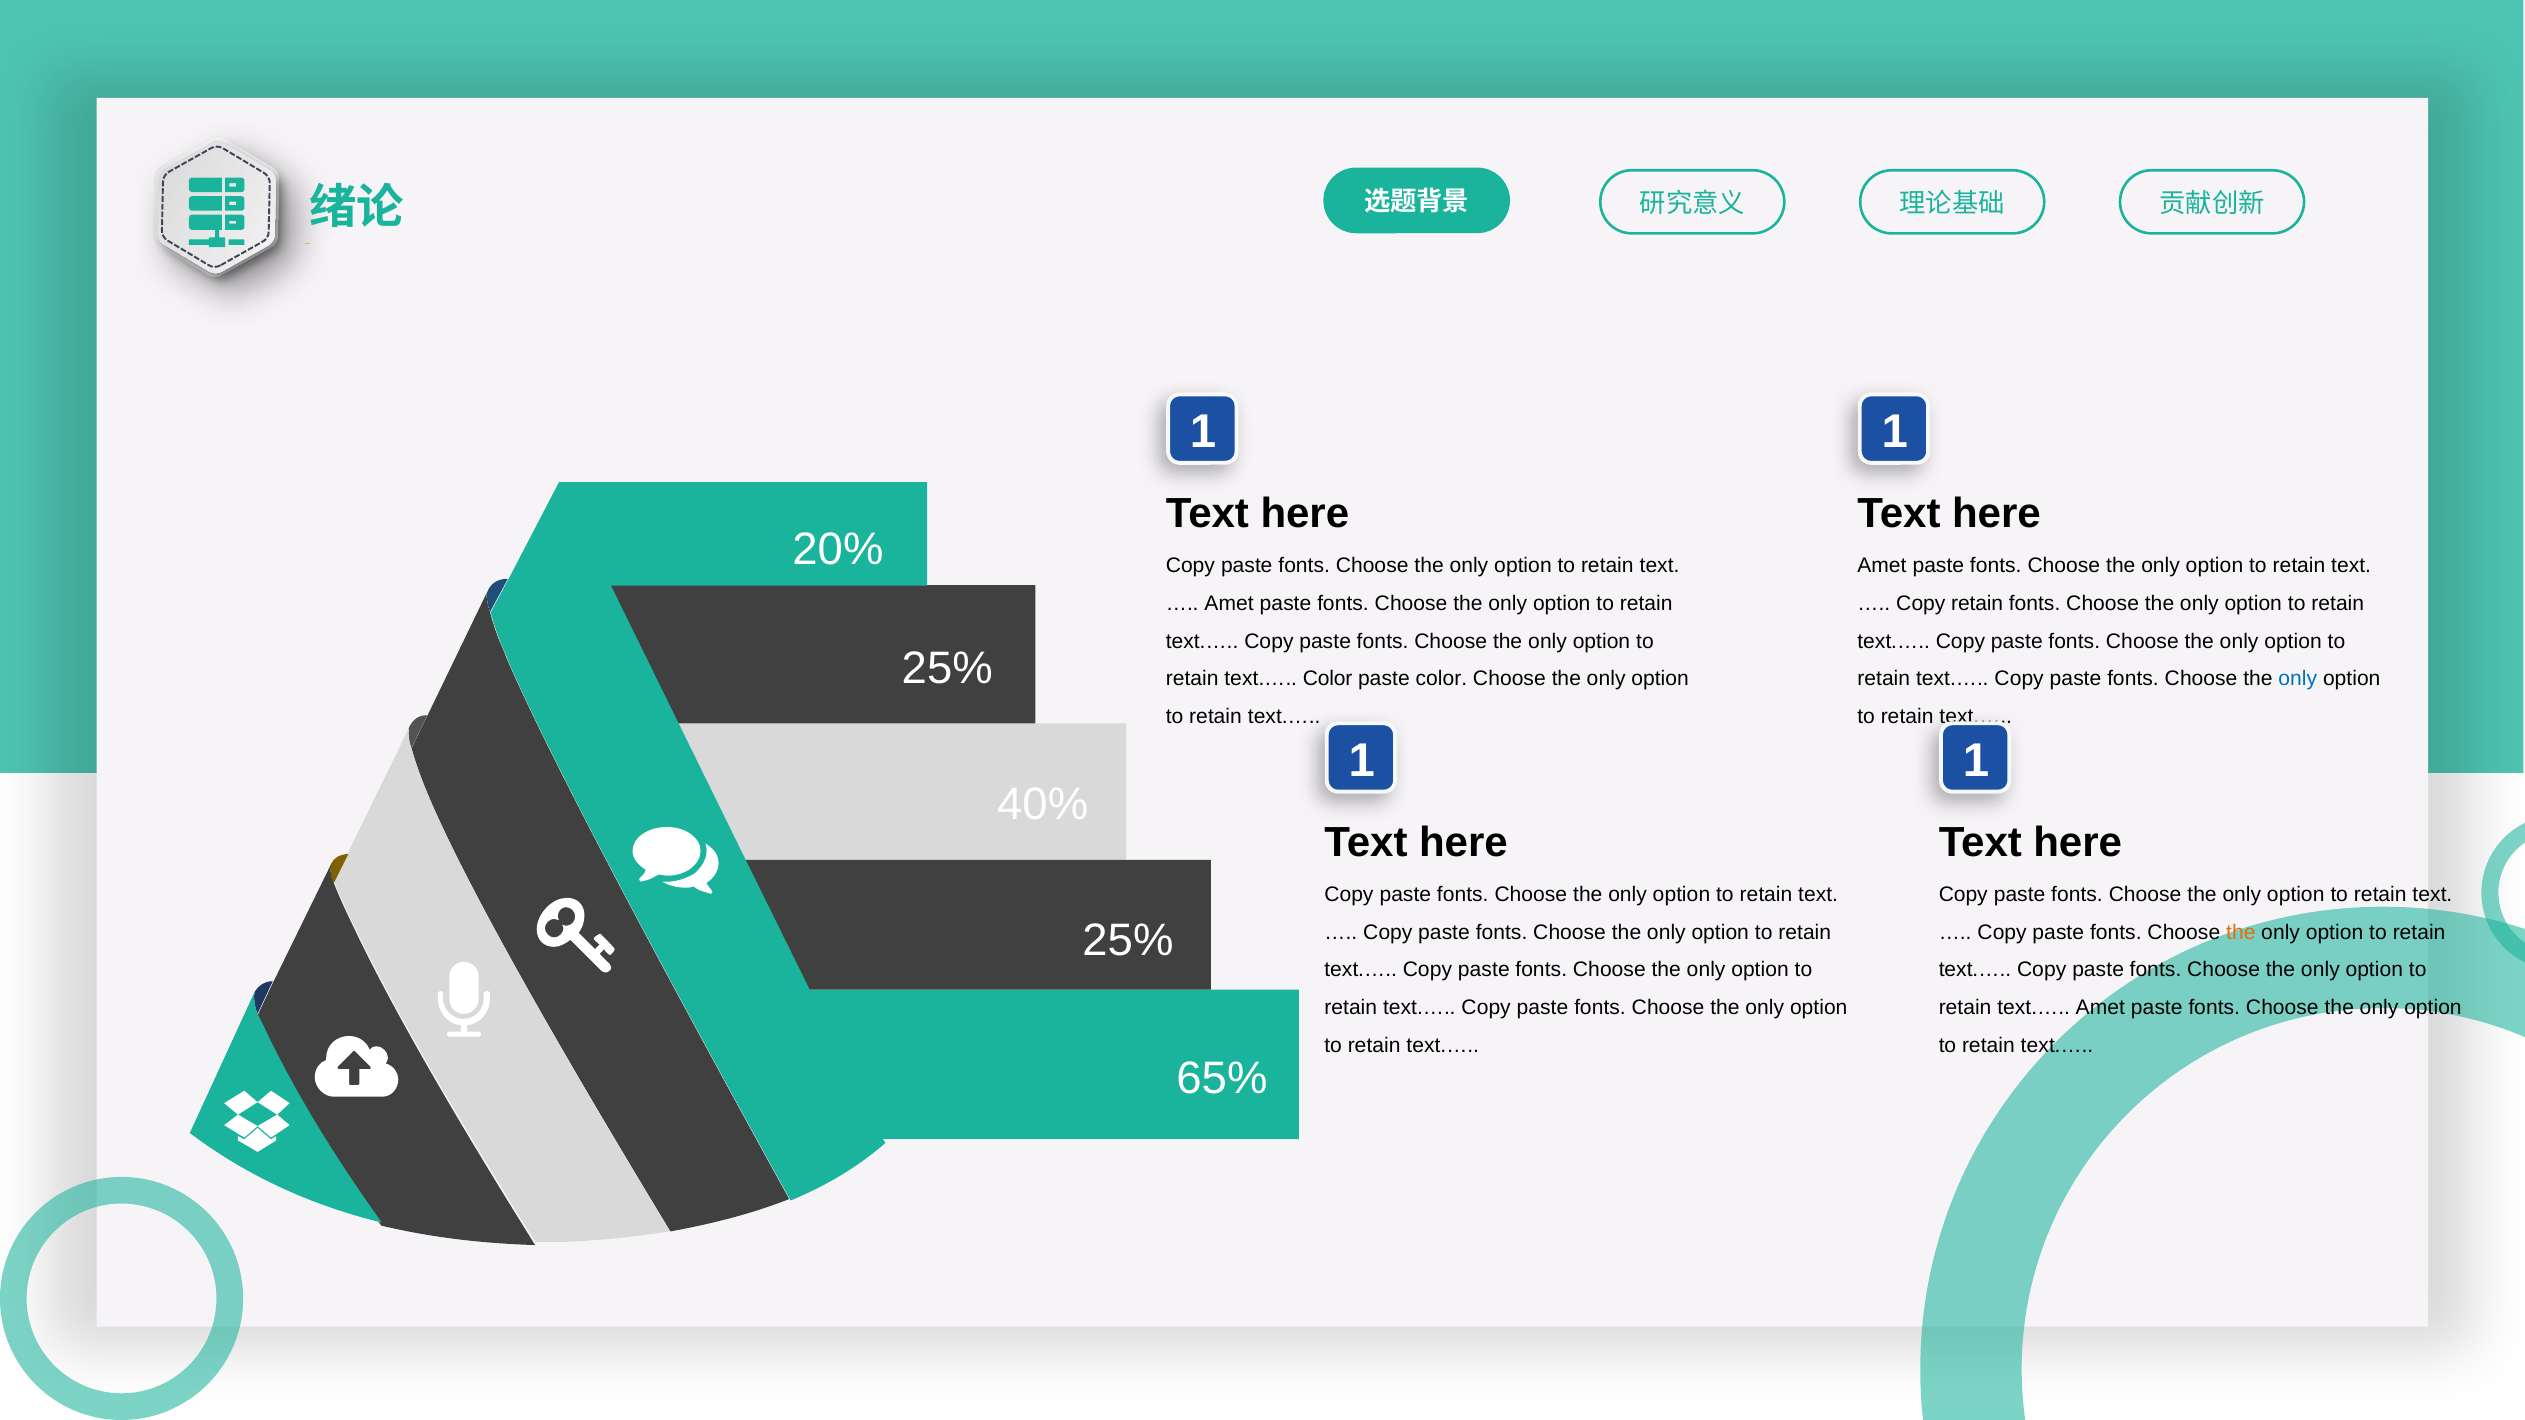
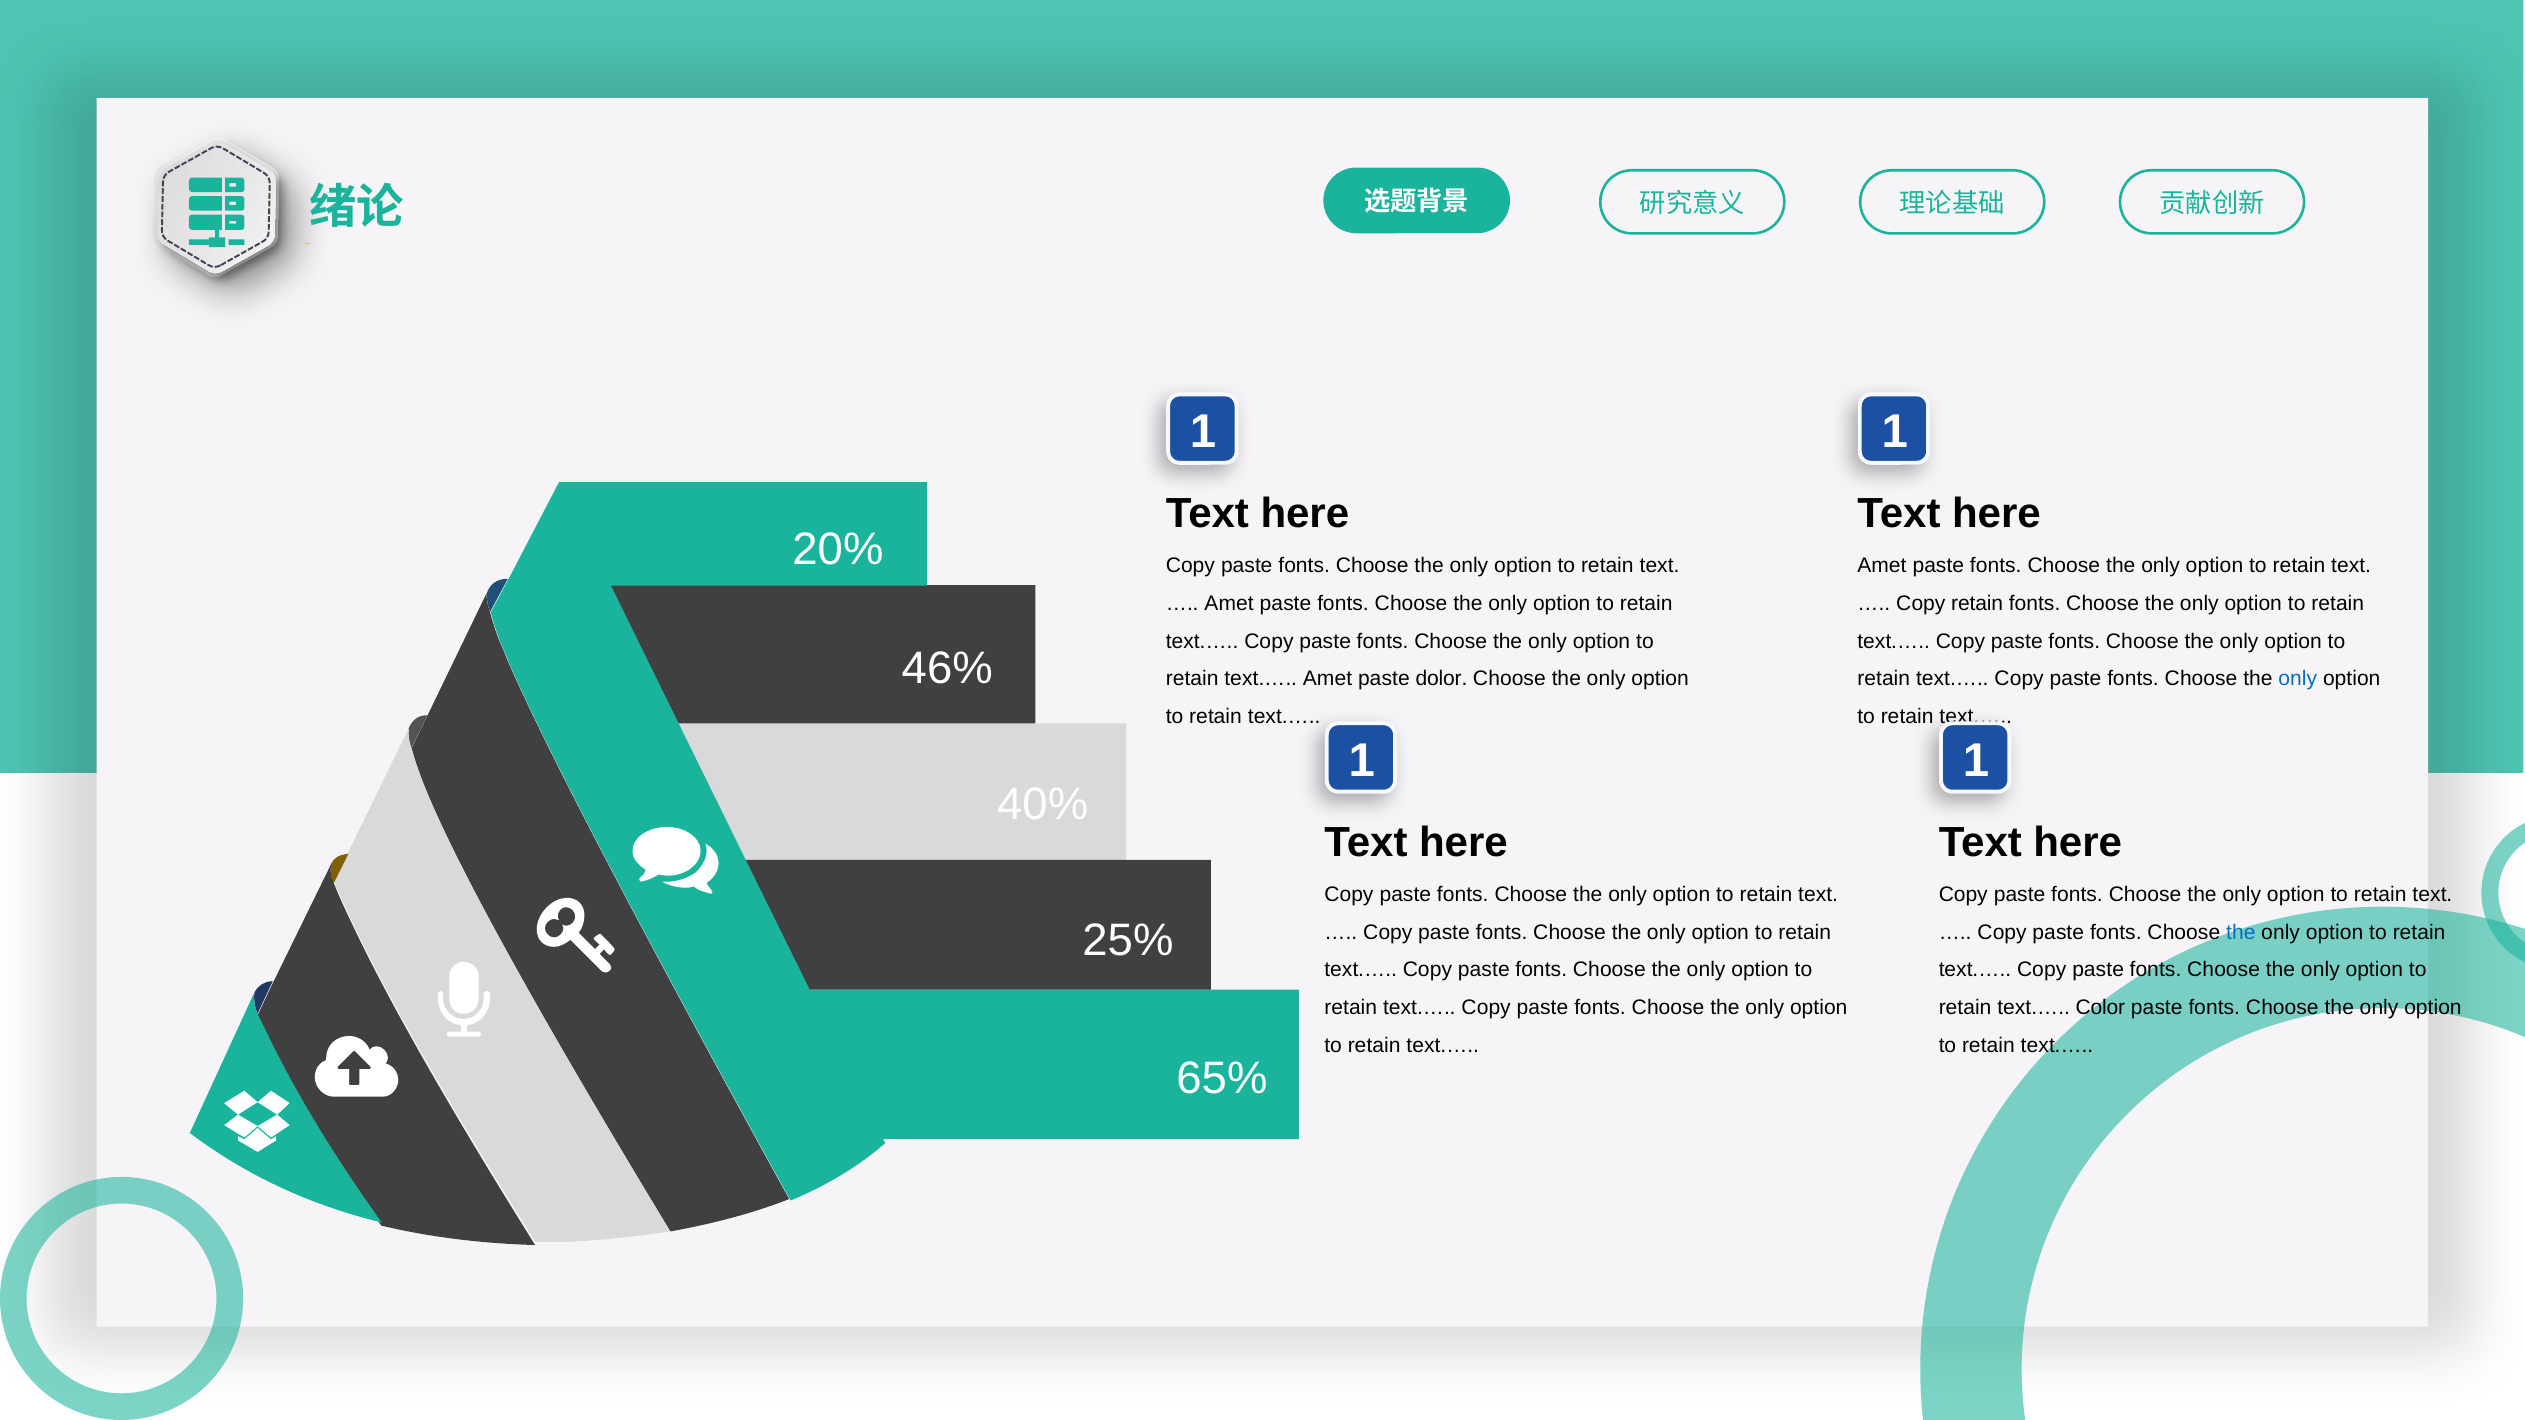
25% at (947, 668): 25% -> 46%
text.… Color: Color -> Amet
paste color: color -> dolor
the at (2241, 932) colour: orange -> blue
text.… Amet: Amet -> Color
